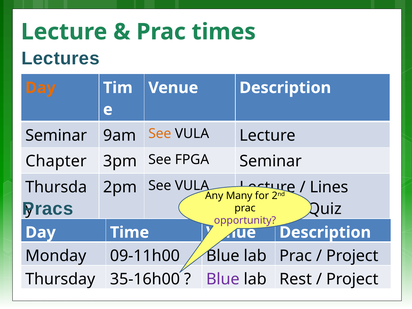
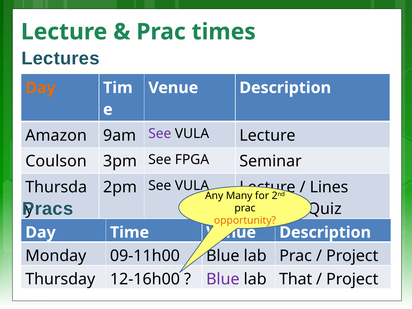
Seminar at (56, 135): Seminar -> Amazon
See at (160, 134) colour: orange -> purple
Chapter: Chapter -> Coulson
opportunity colour: purple -> orange
35-16h00: 35-16h00 -> 12-16h00
Rest: Rest -> That
